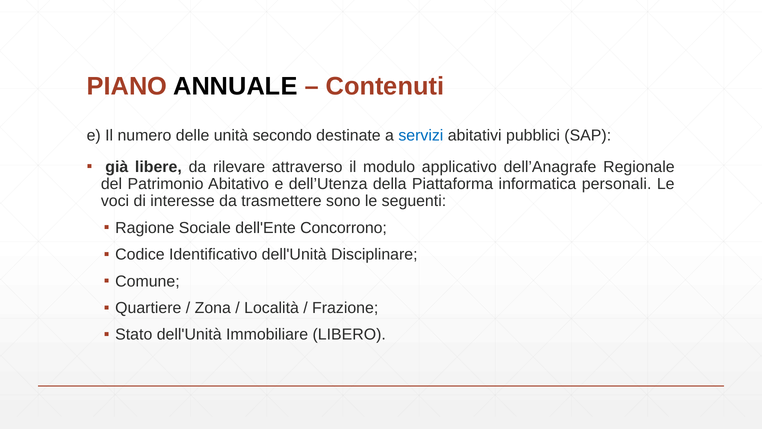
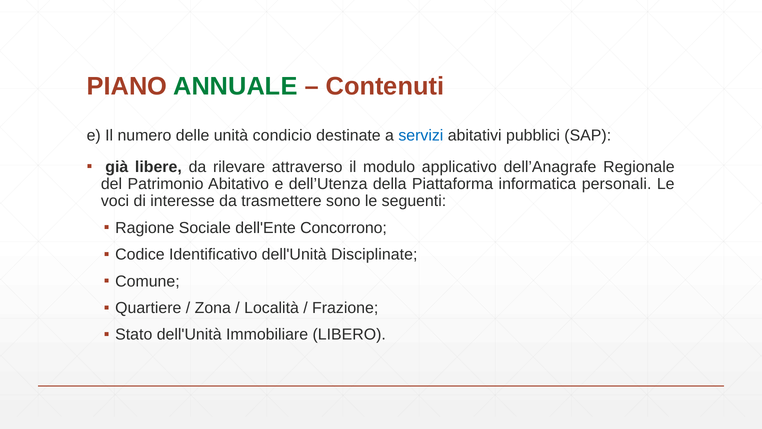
ANNUALE colour: black -> green
secondo: secondo -> condicio
Disciplinare: Disciplinare -> Disciplinate
